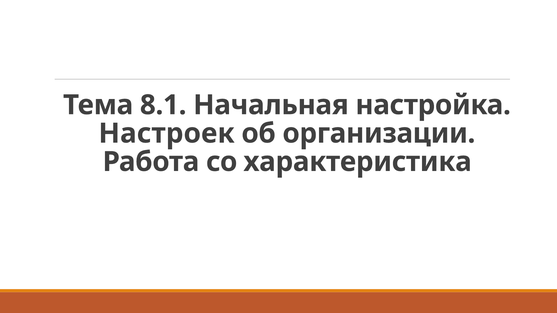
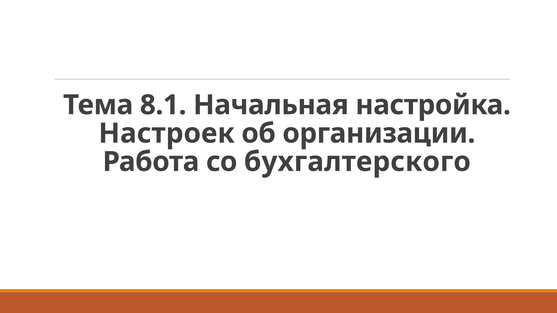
характеристика: характеристика -> бухгалтерского
